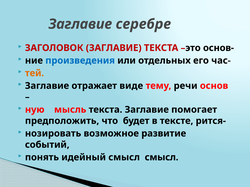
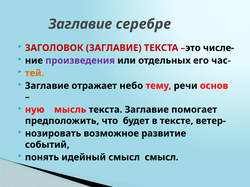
основ-: основ- -> числе-
произведения colour: blue -> purple
виде: виде -> небо
рится-: рится- -> ветер-
